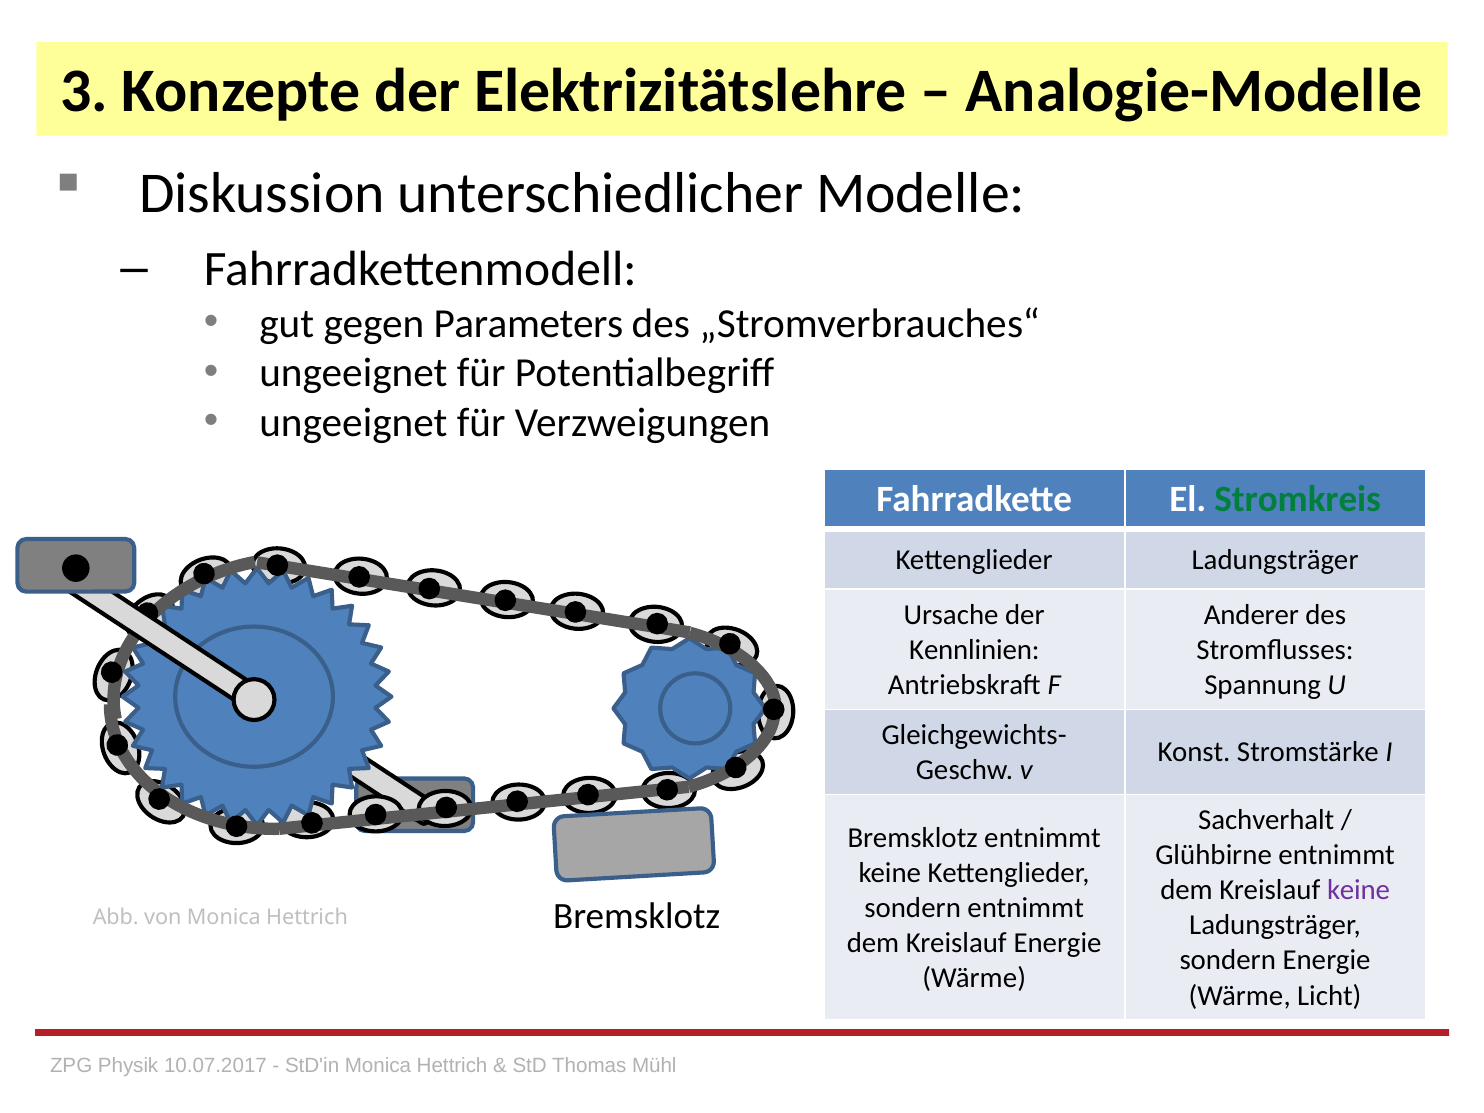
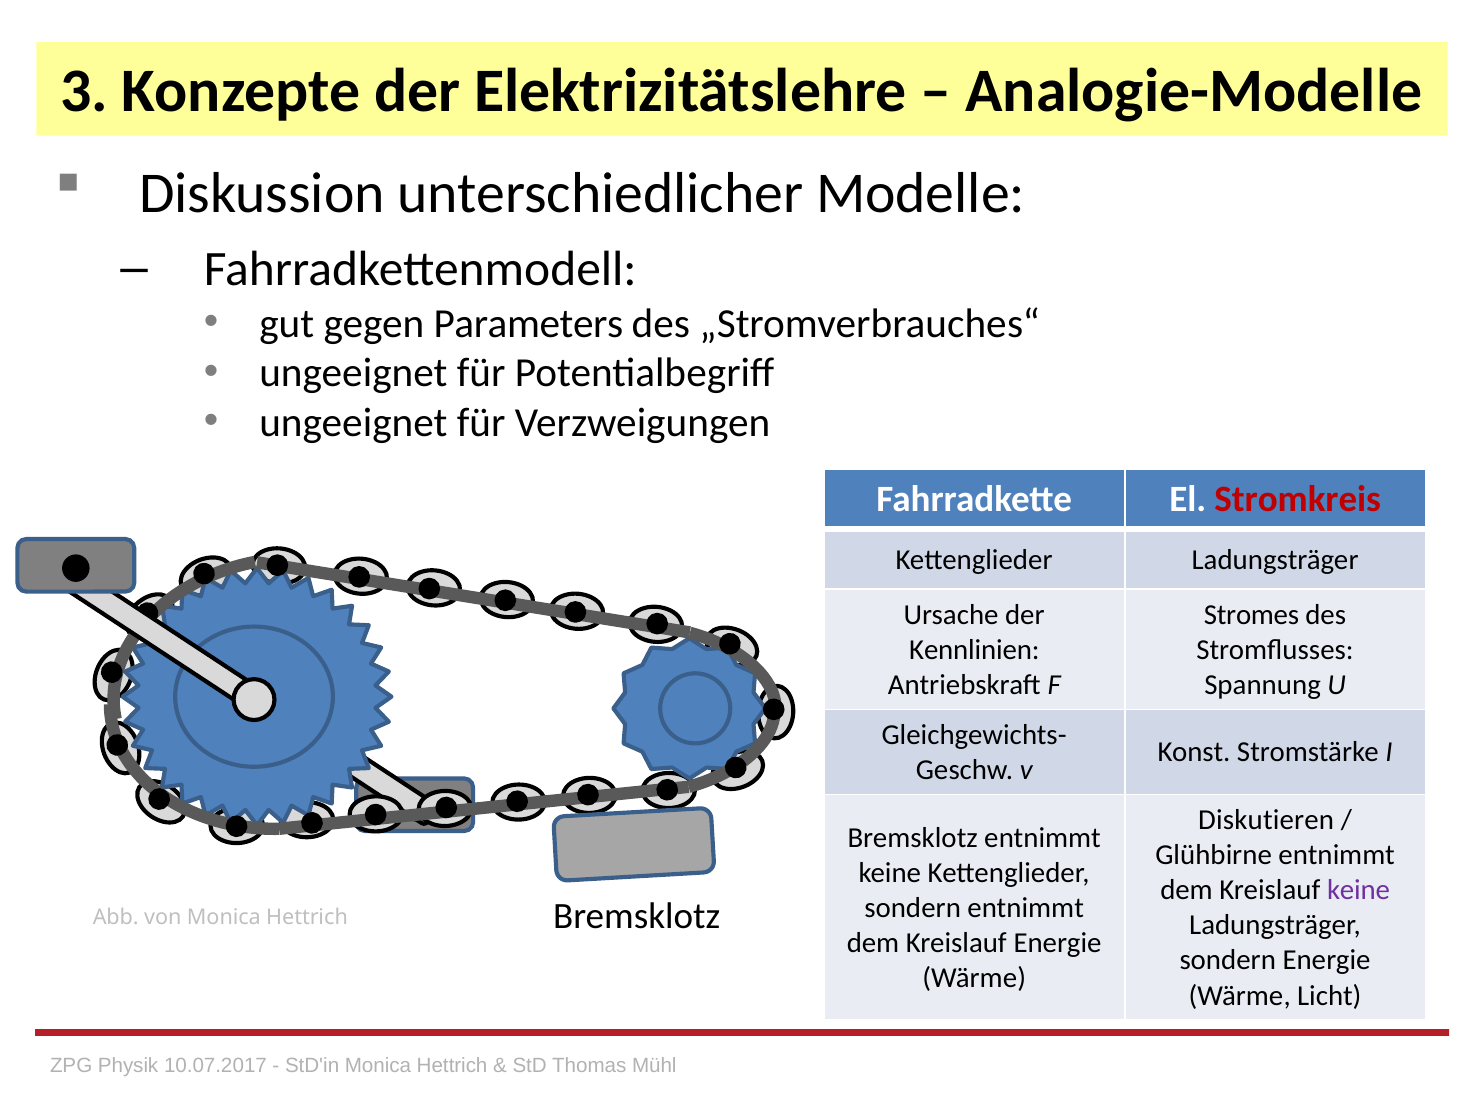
Stromkreis colour: green -> red
Anderer: Anderer -> Stromes
Sachverhalt: Sachverhalt -> Diskutieren
